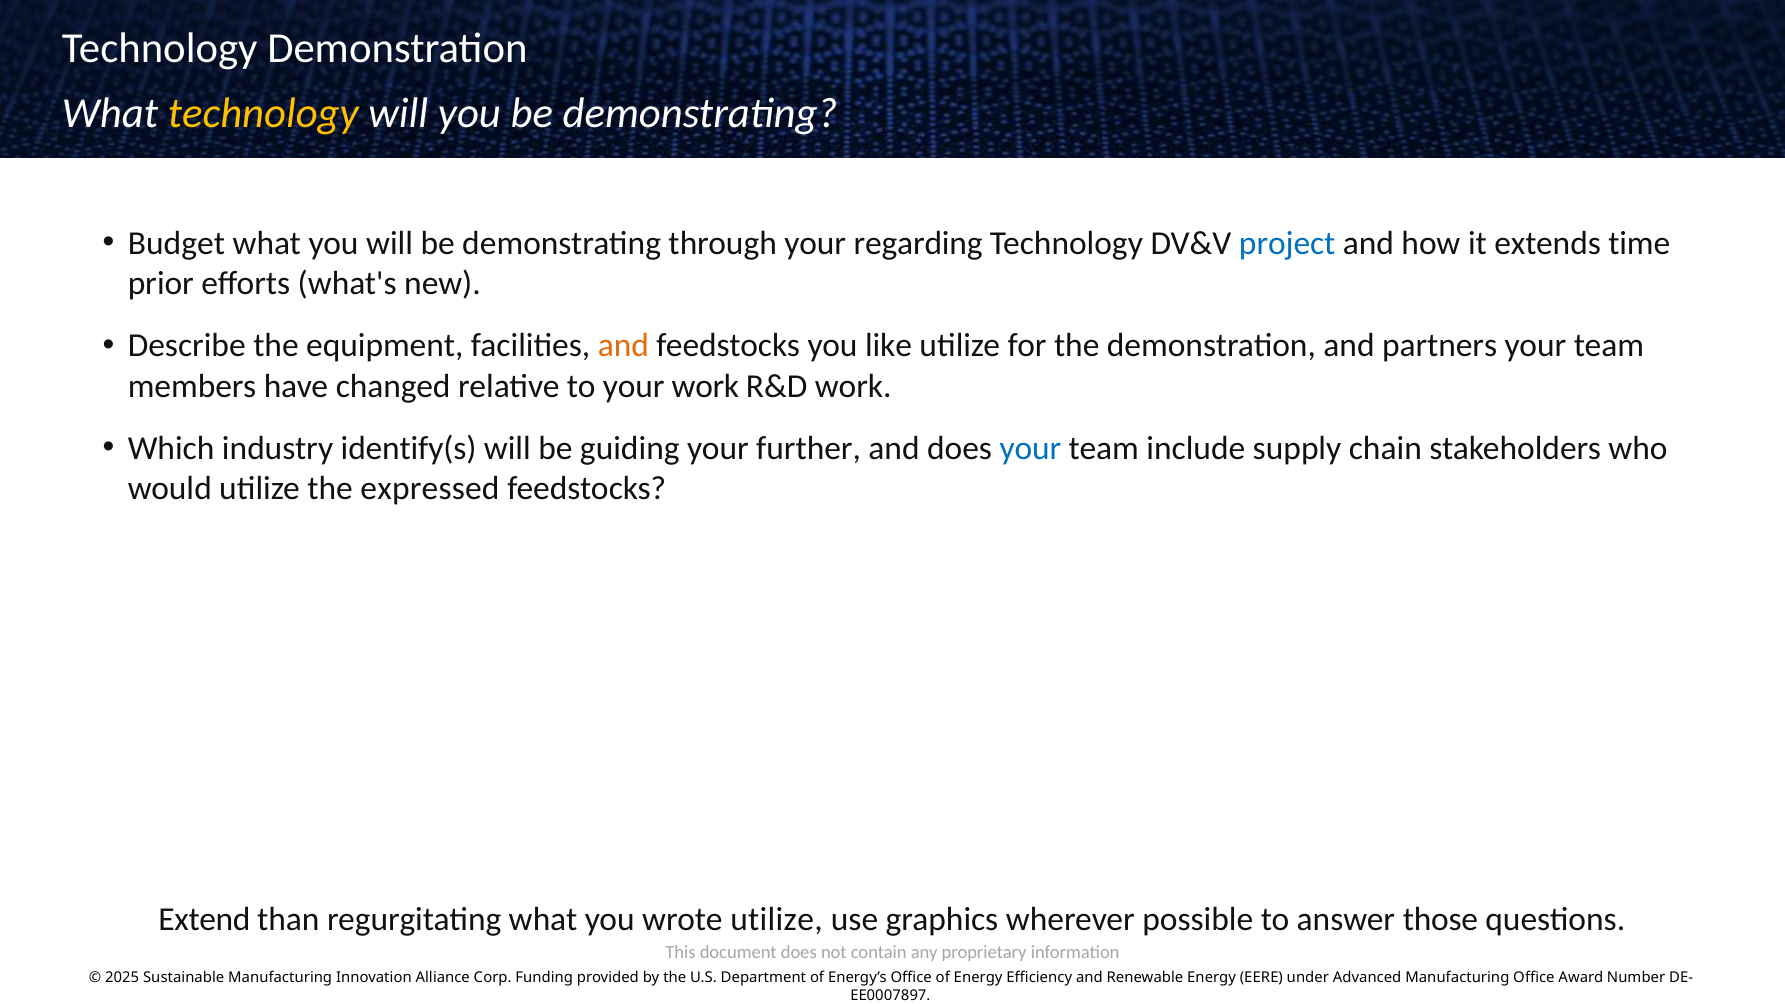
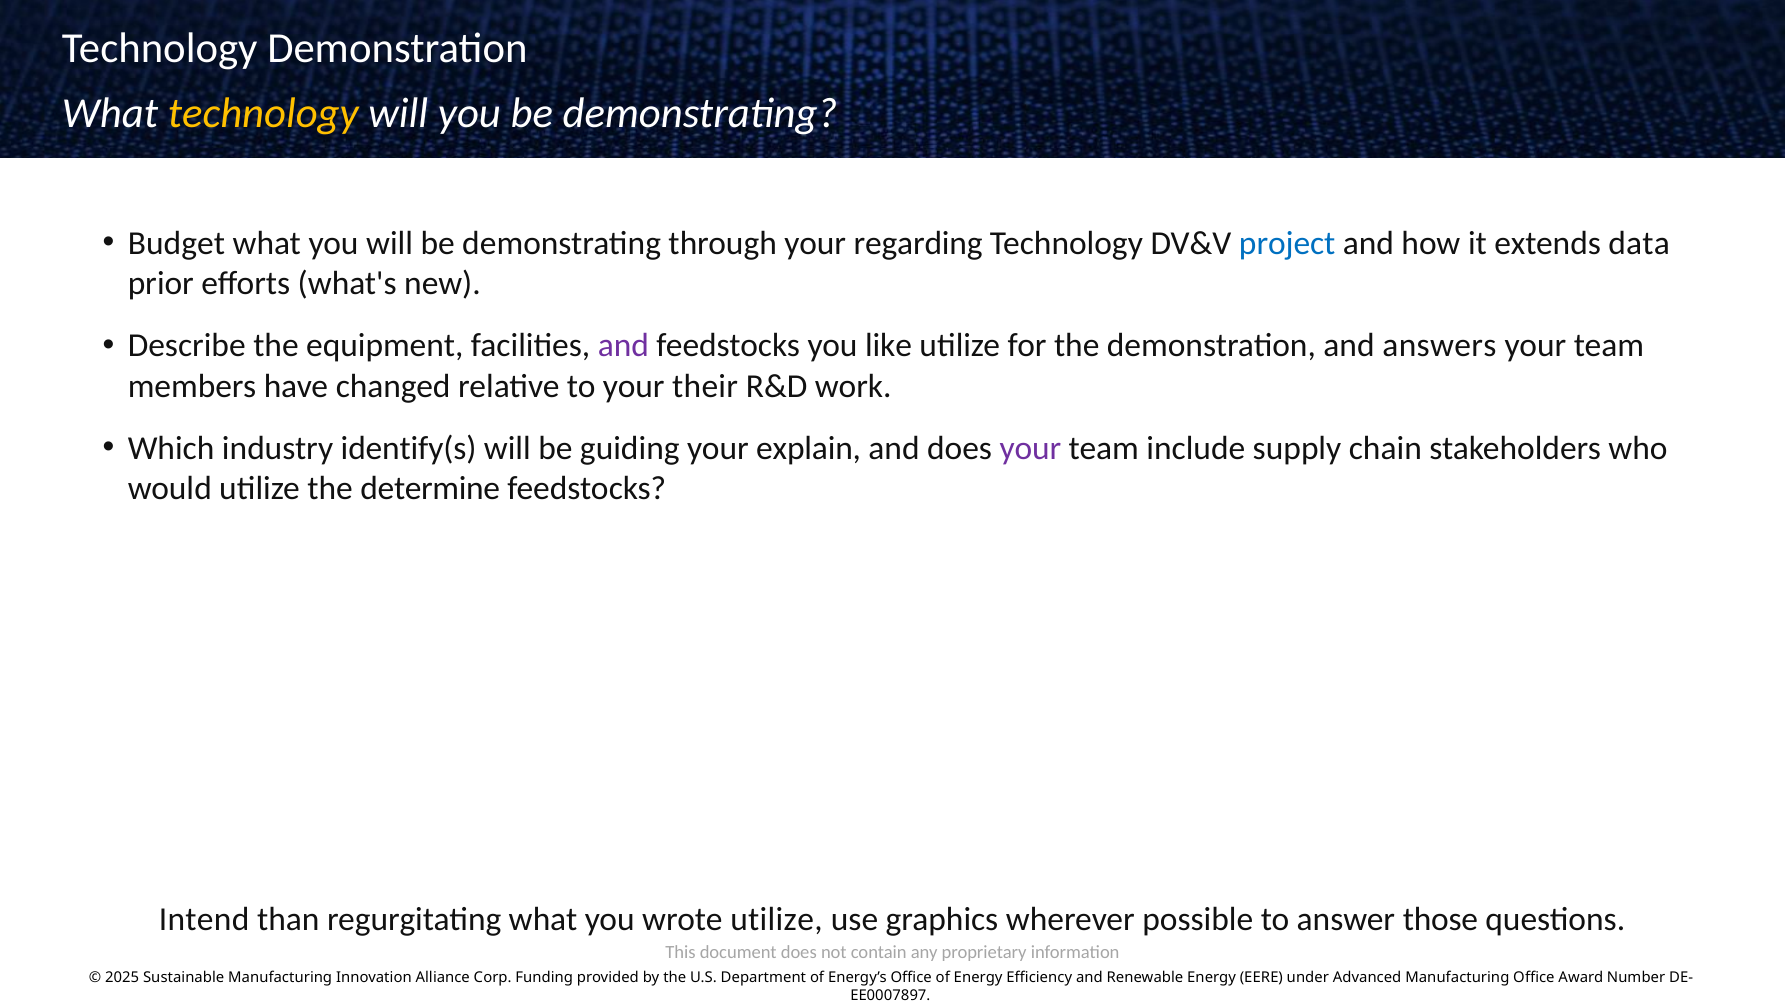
time: time -> data
and at (623, 346) colour: orange -> purple
partners: partners -> answers
your work: work -> their
further: further -> explain
your at (1030, 449) colour: blue -> purple
expressed: expressed -> determine
Extend: Extend -> Intend
